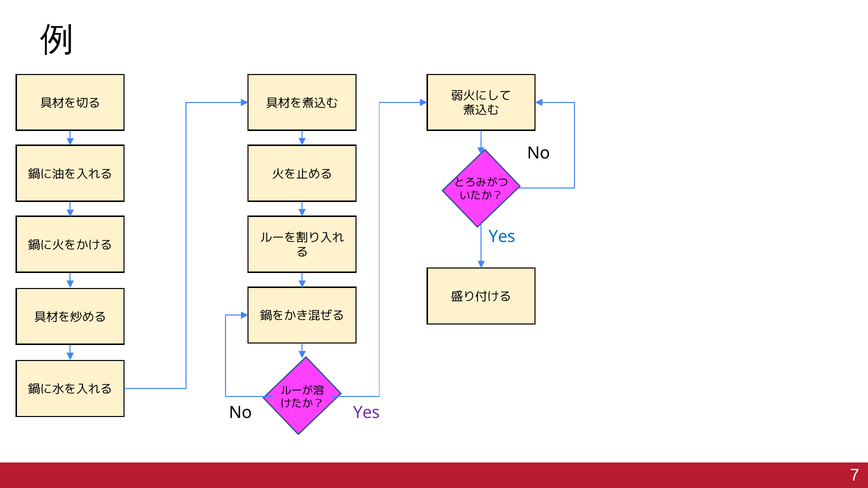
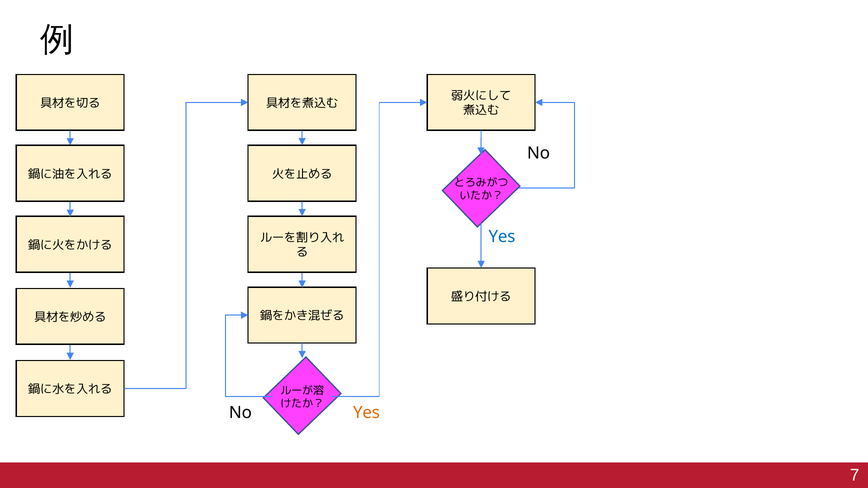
Yes at (367, 413) colour: purple -> orange
